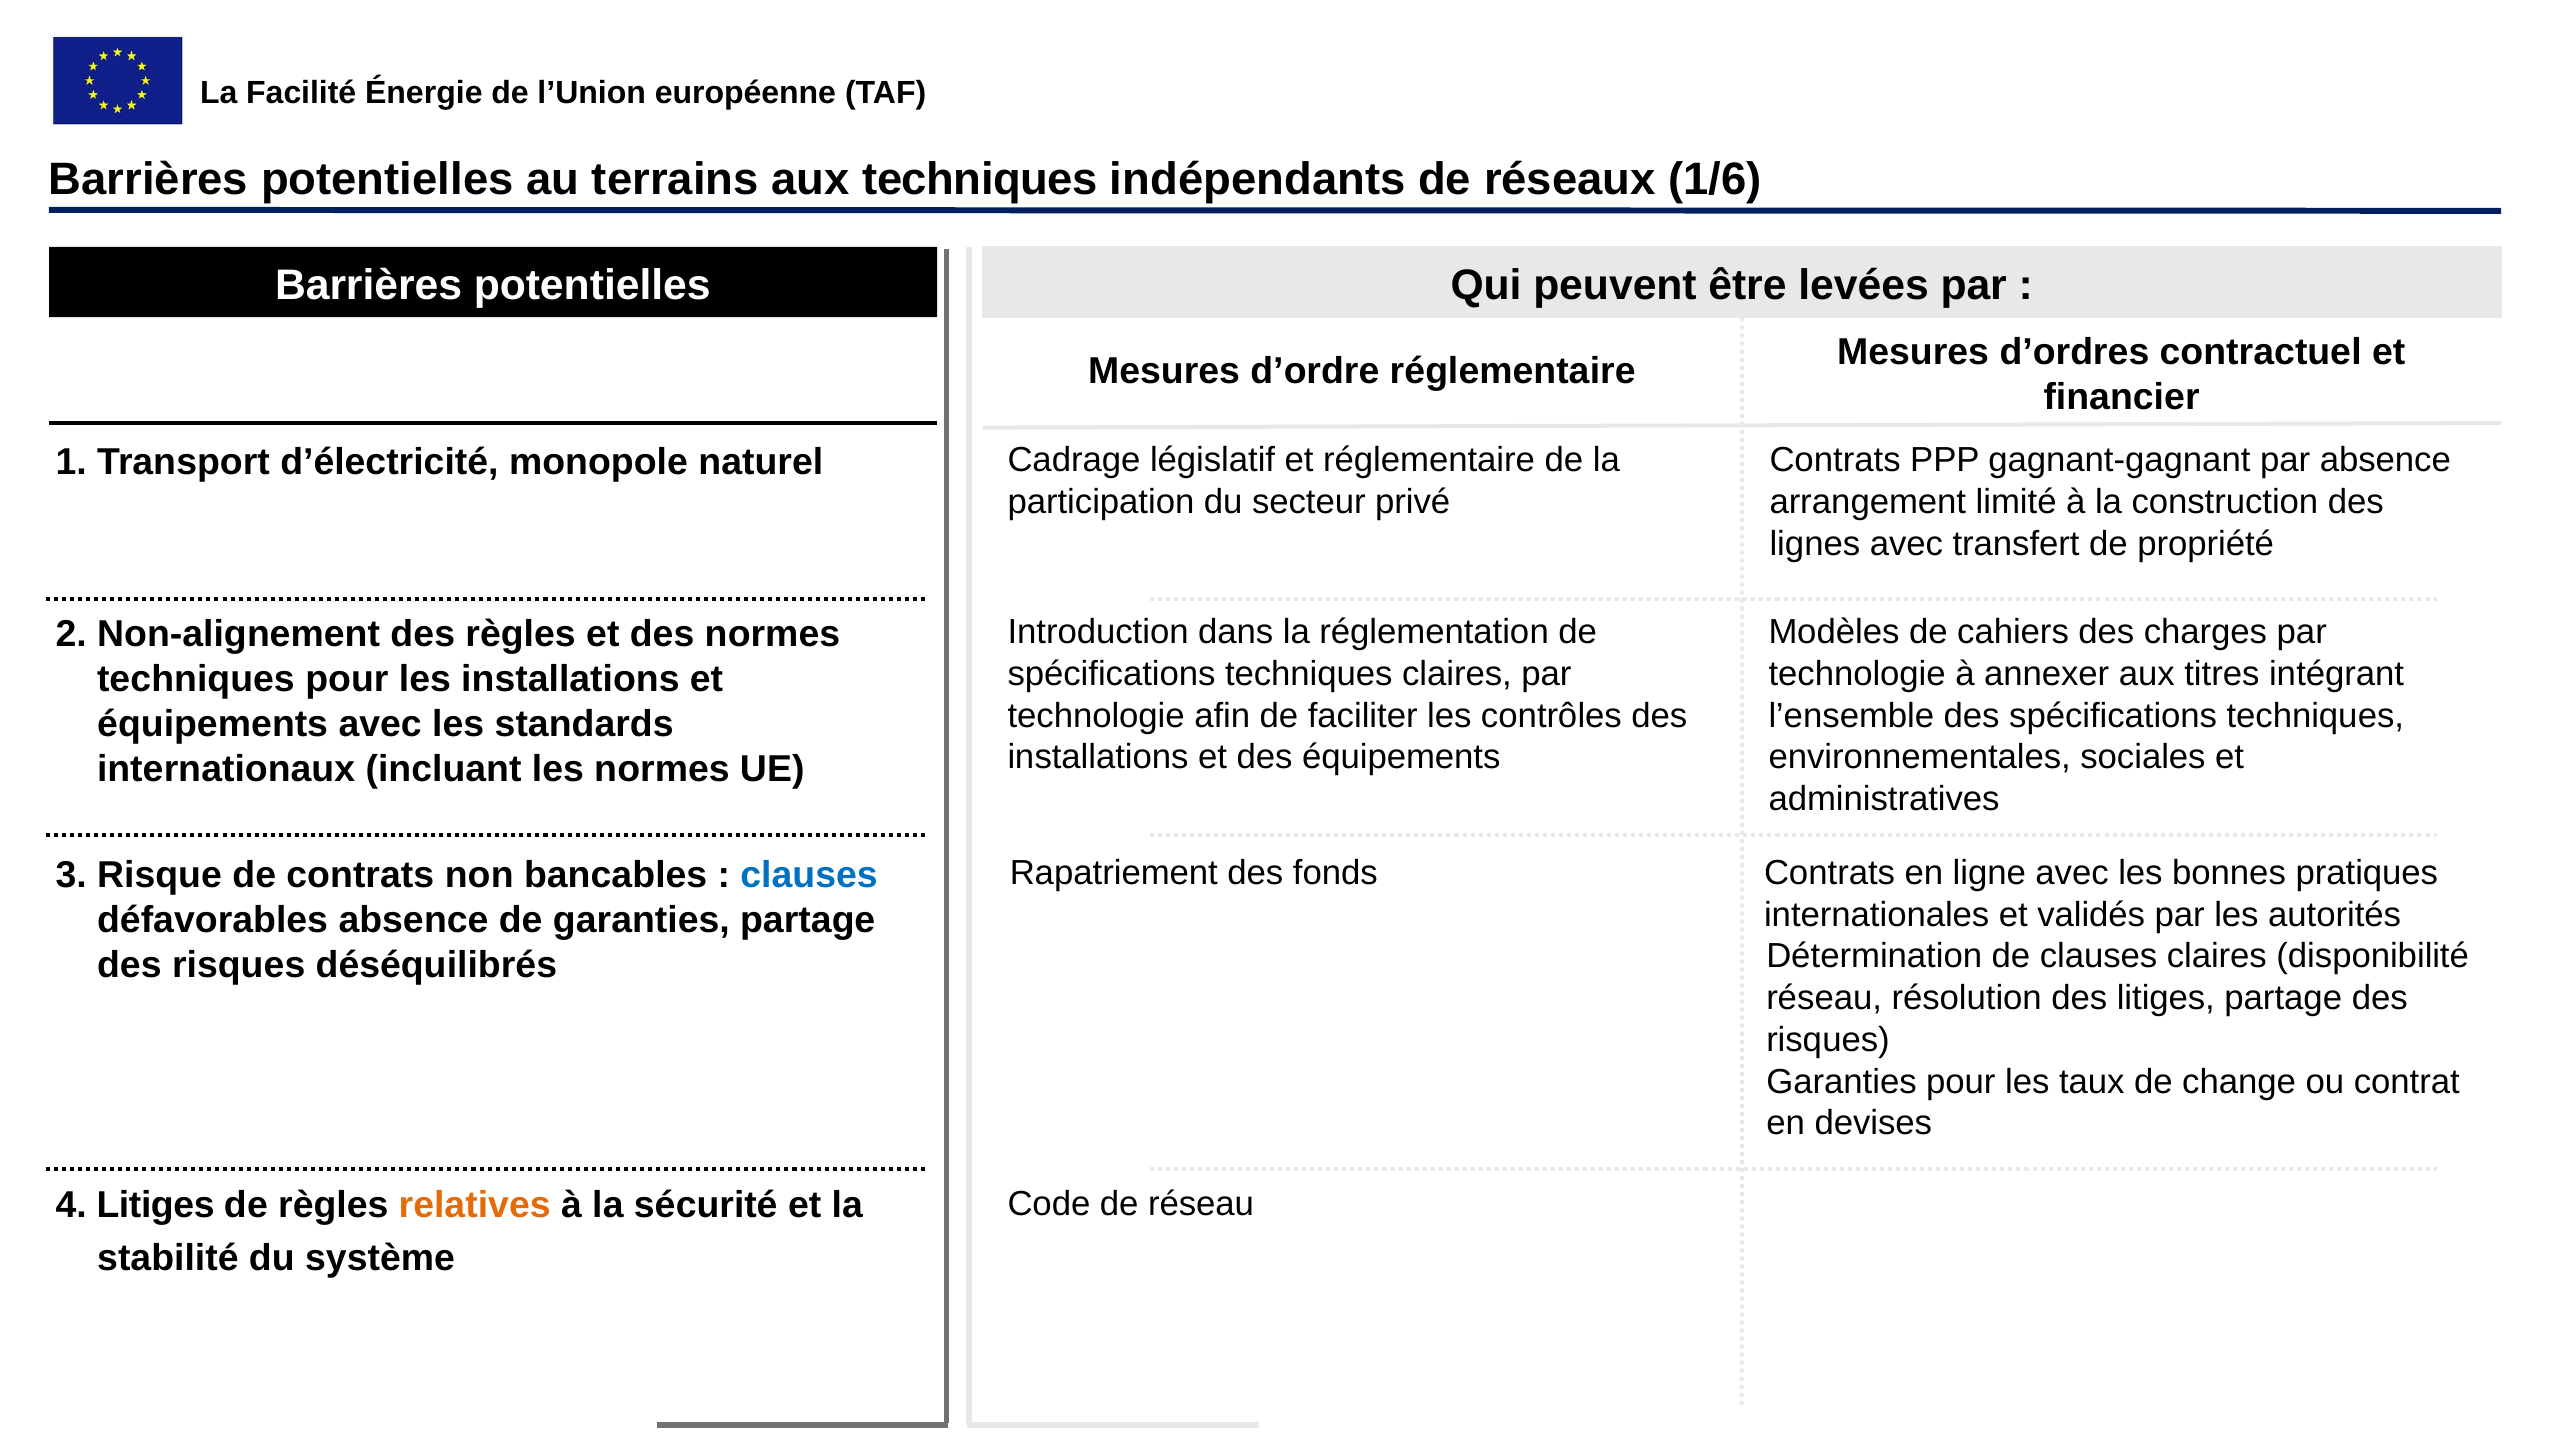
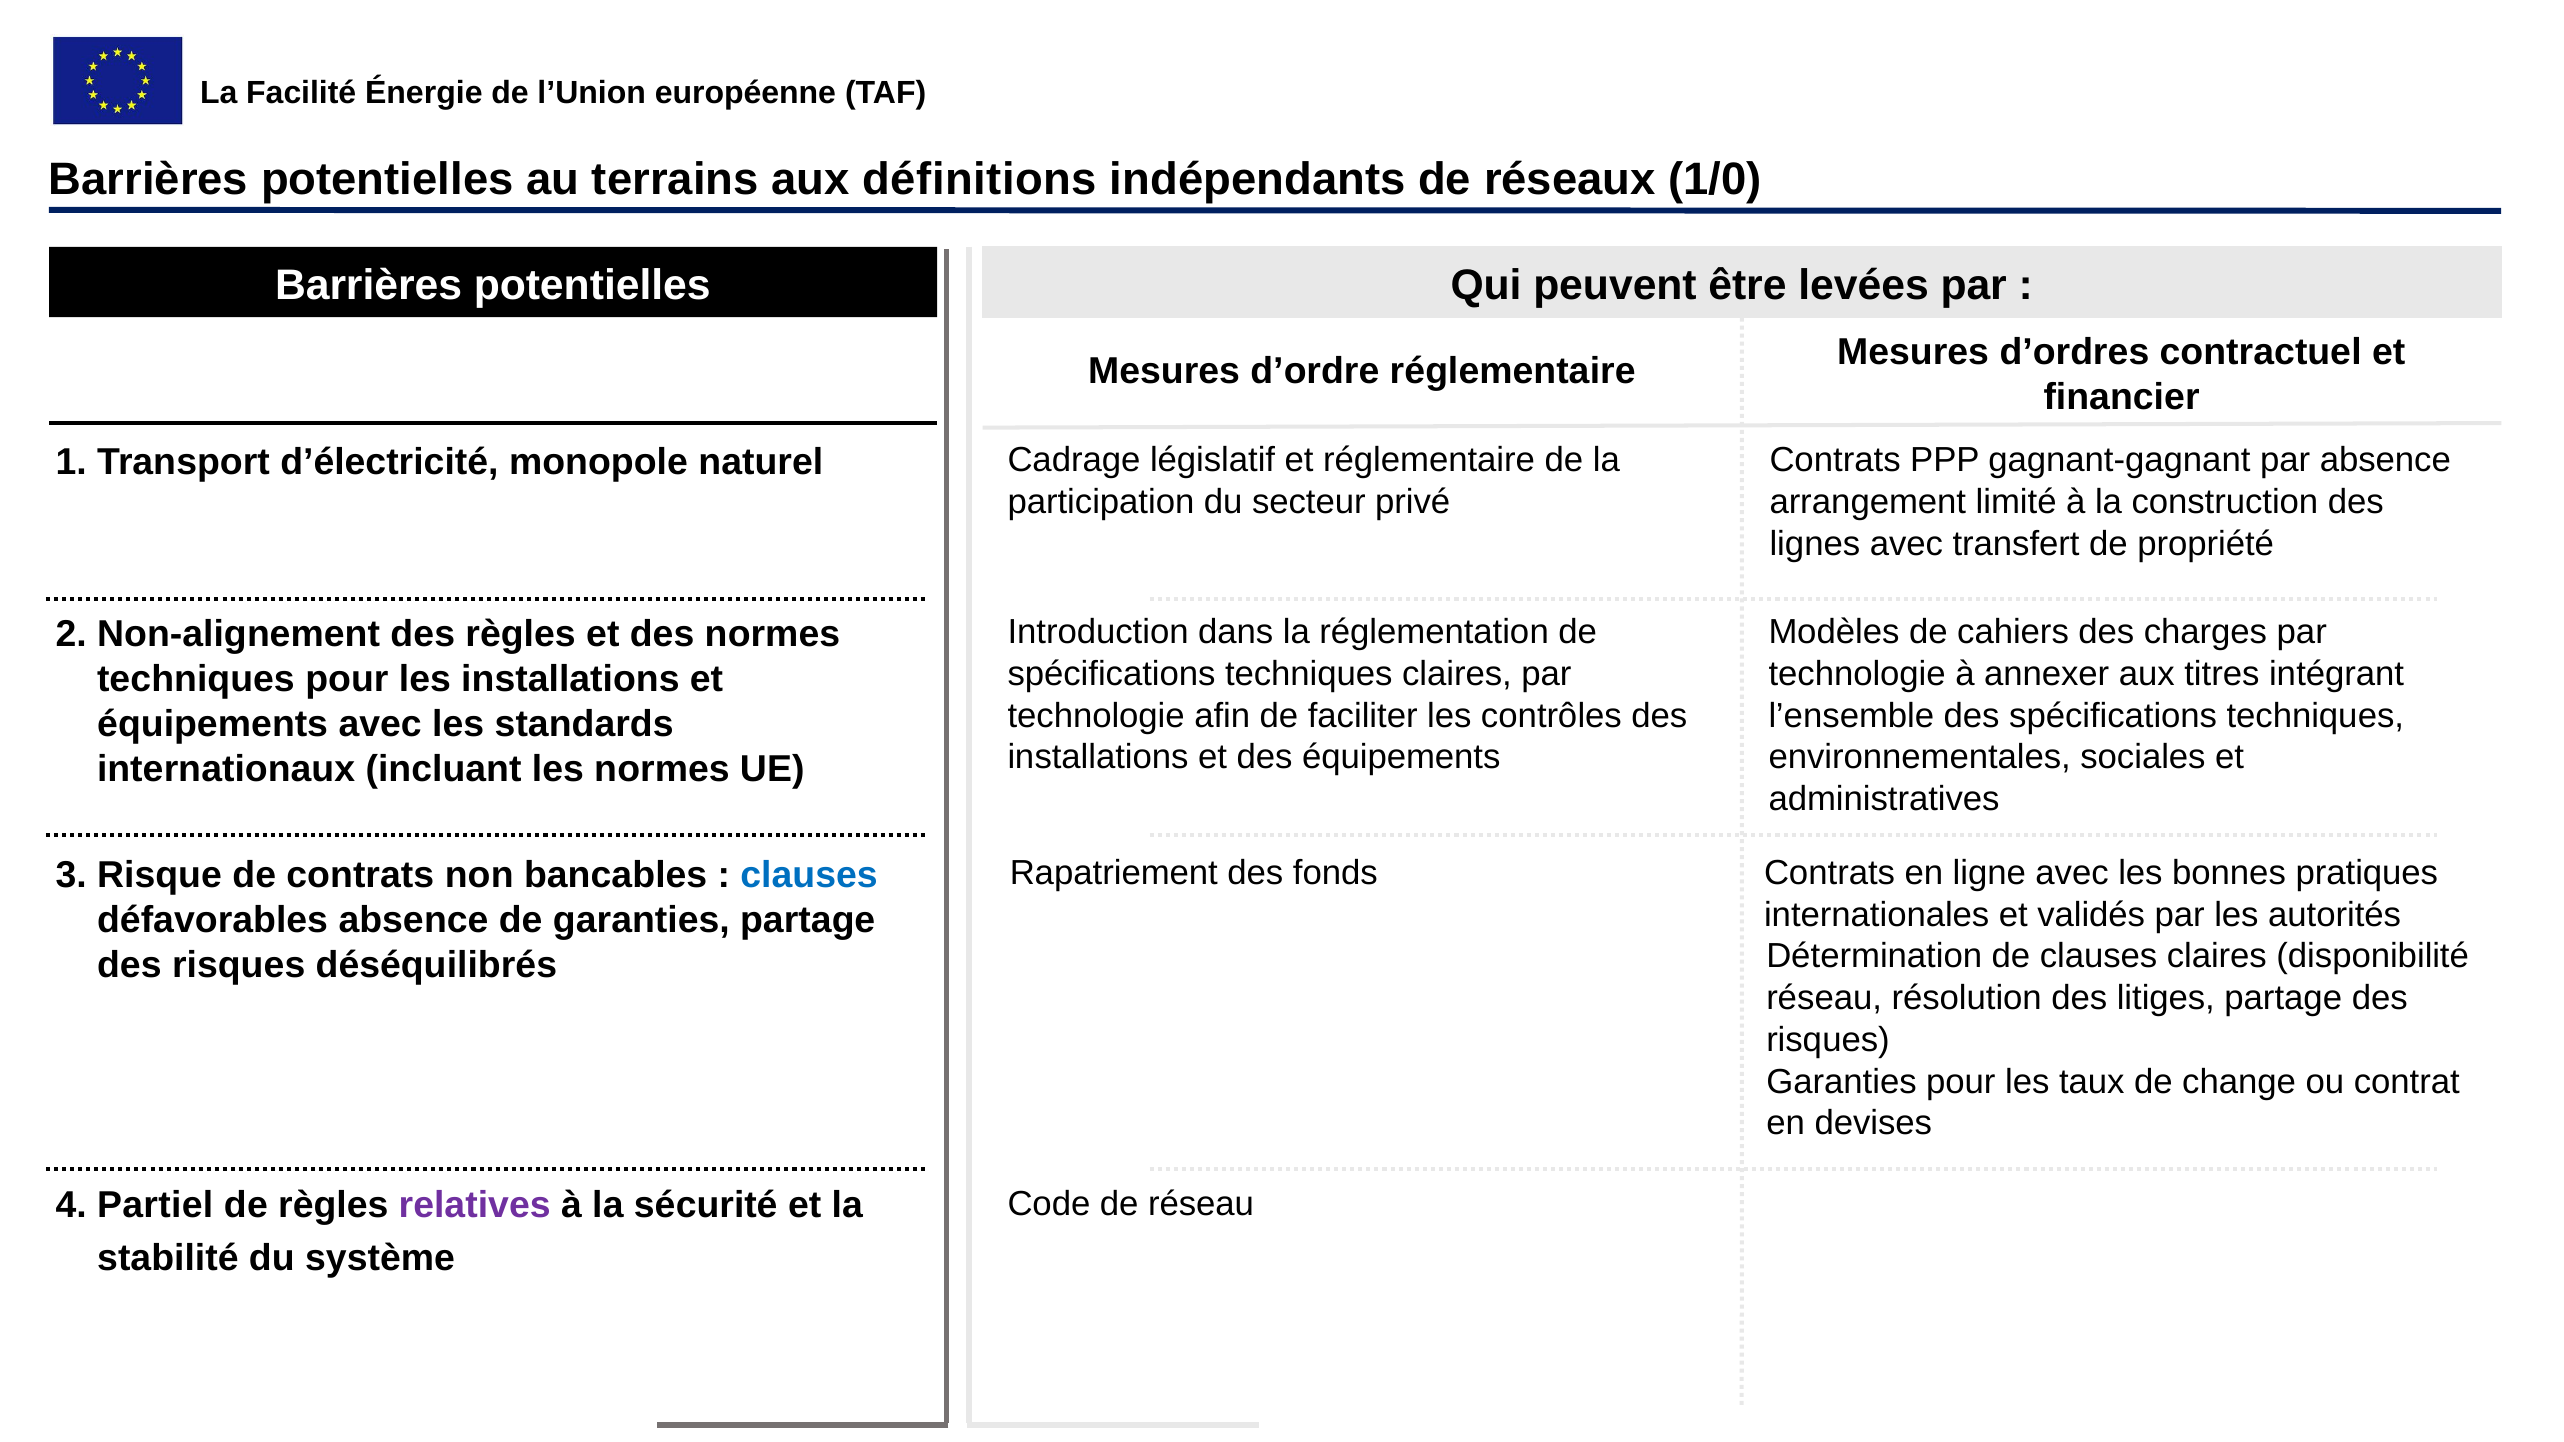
aux techniques: techniques -> définitions
1/6: 1/6 -> 1/0
4 Litiges: Litiges -> Partiel
relatives colour: orange -> purple
